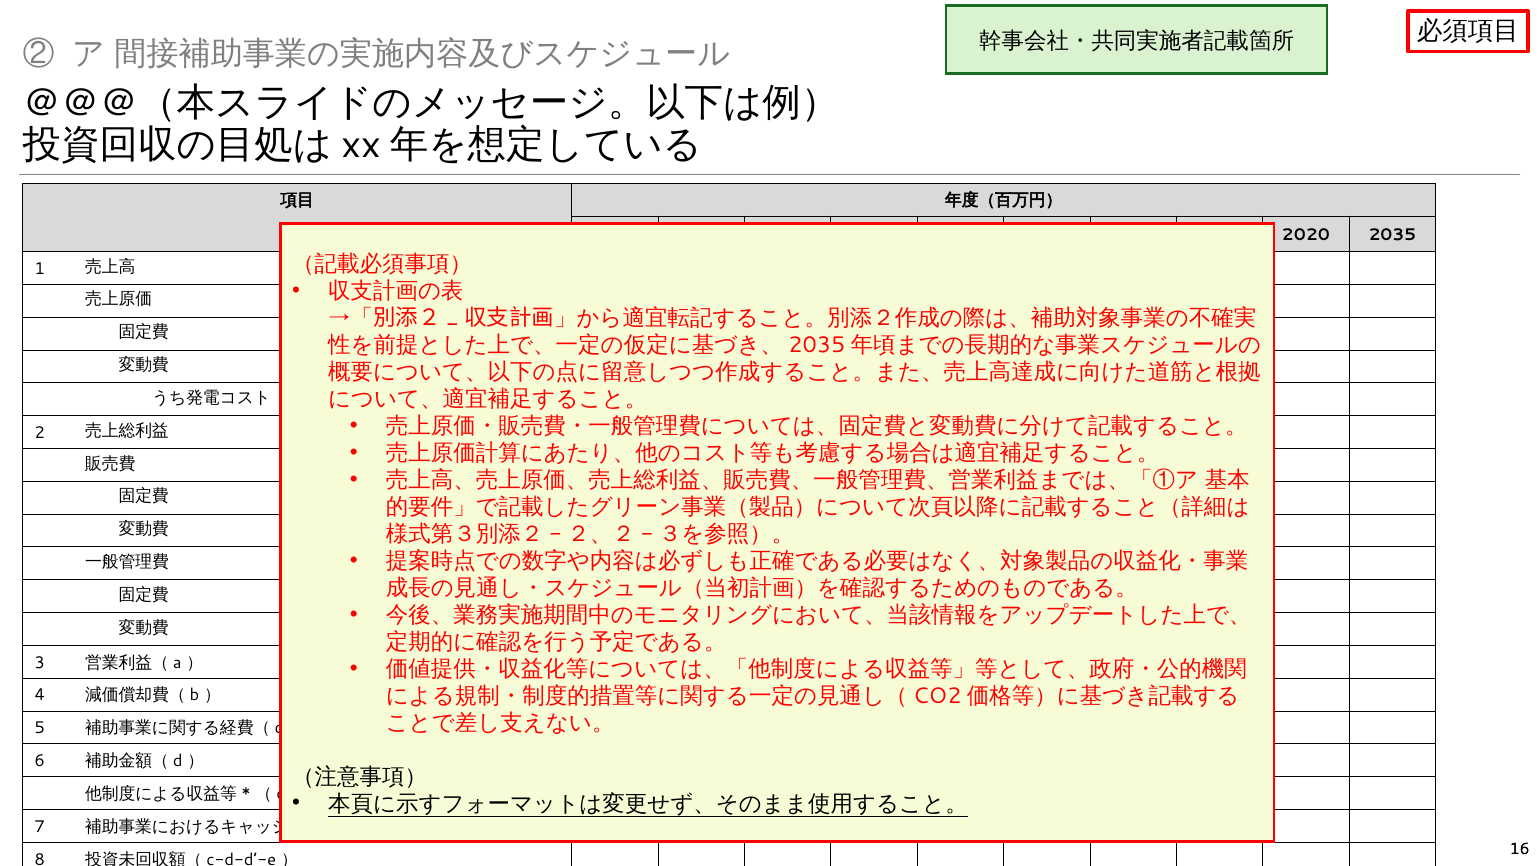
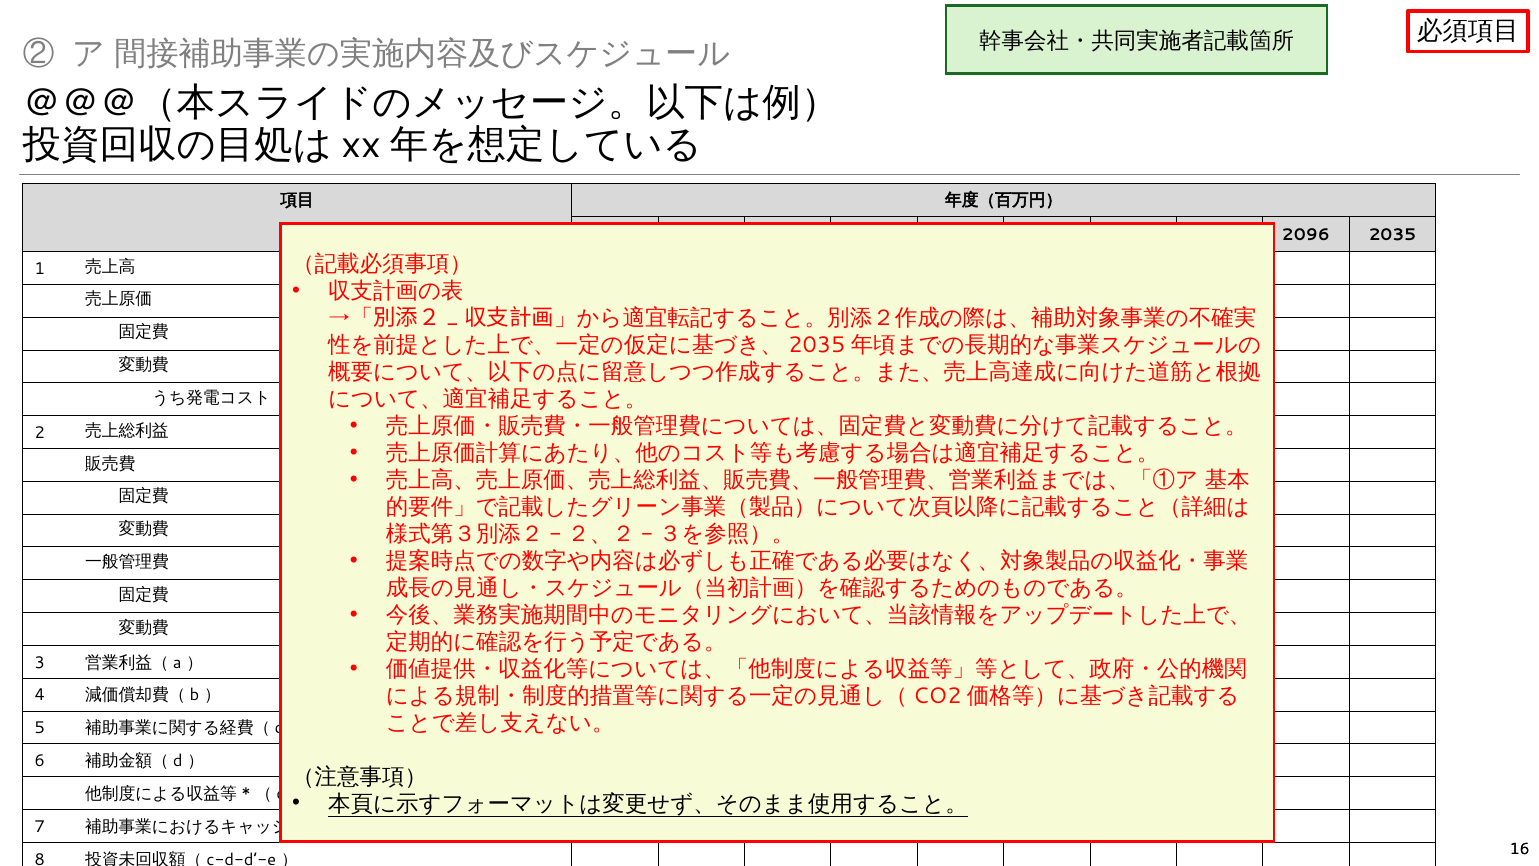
2020: 2020 -> 2096
